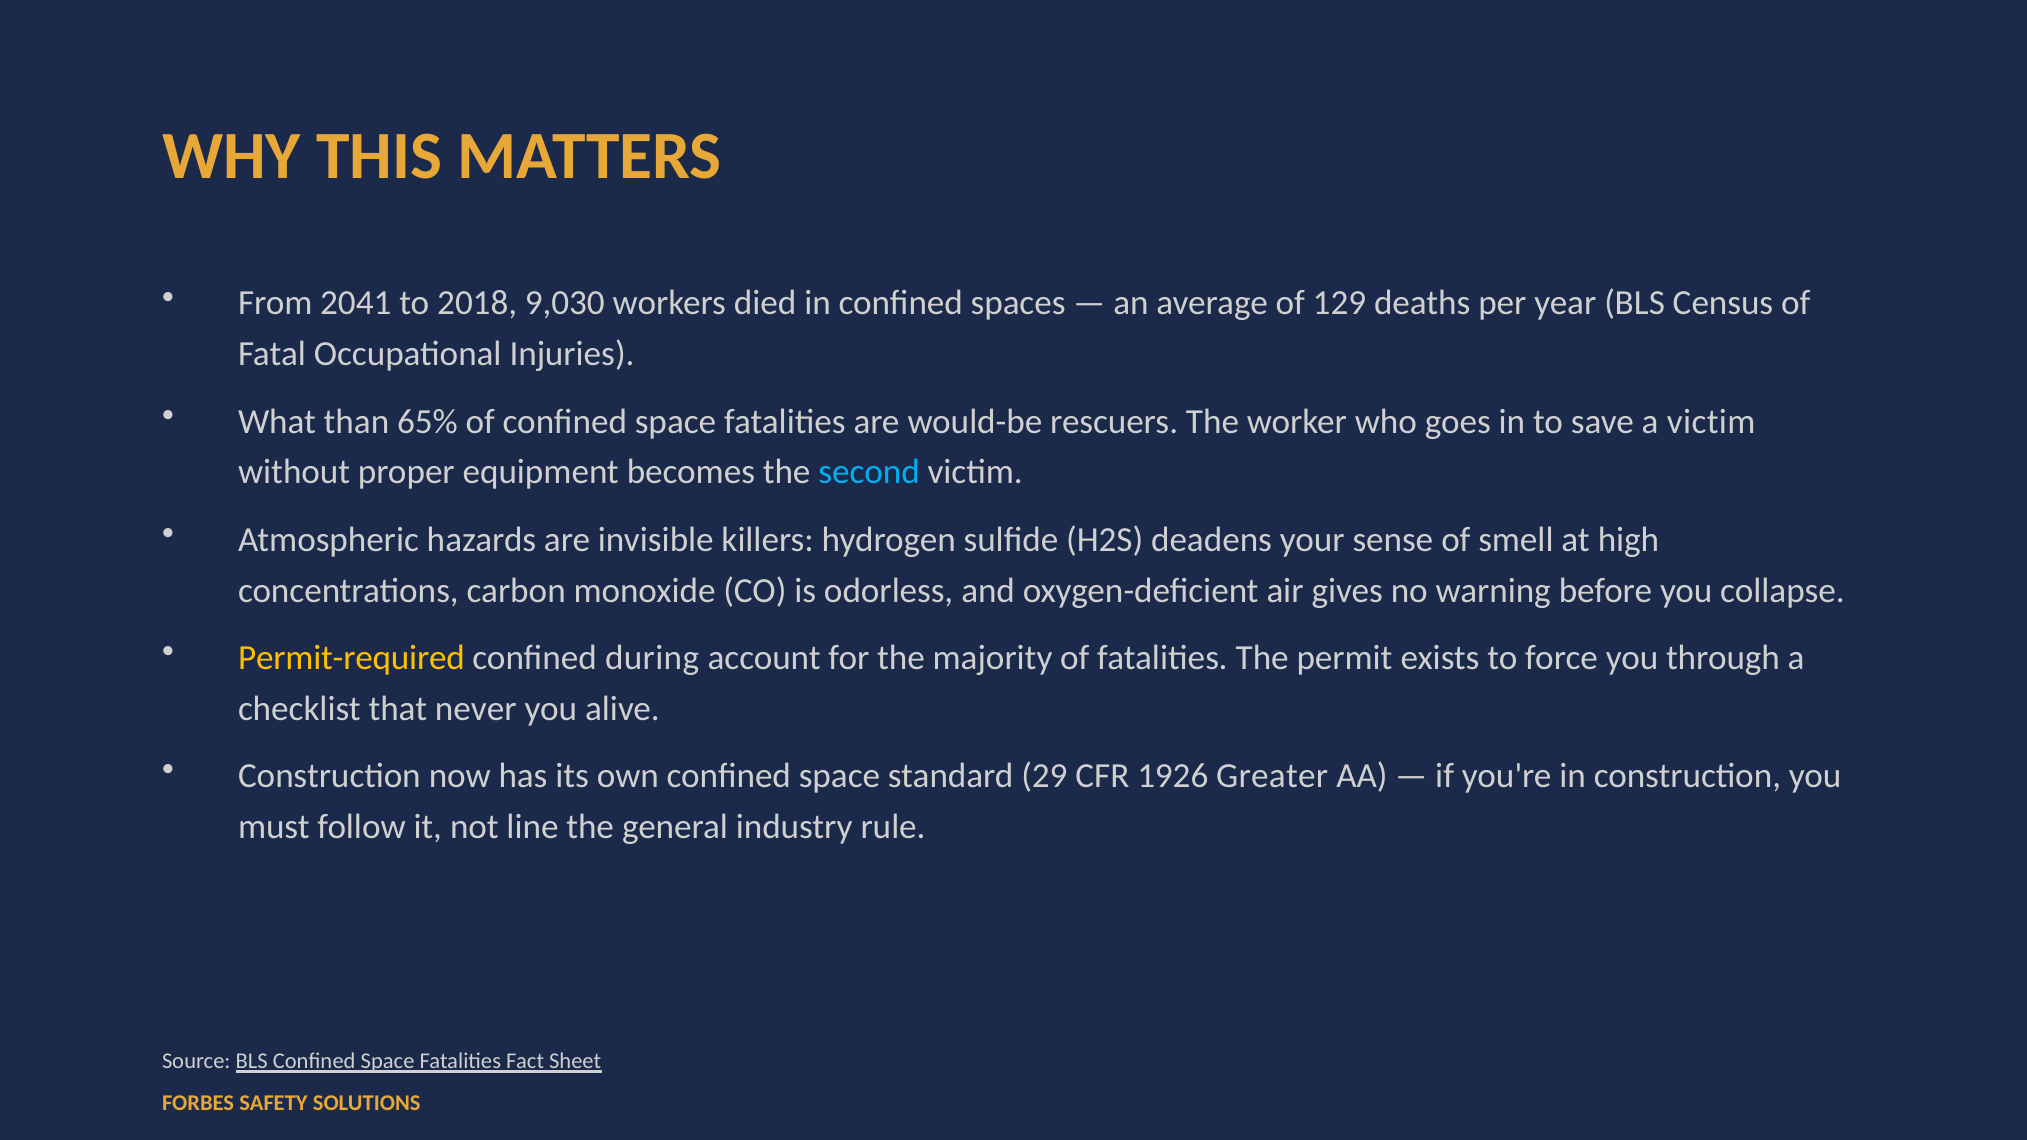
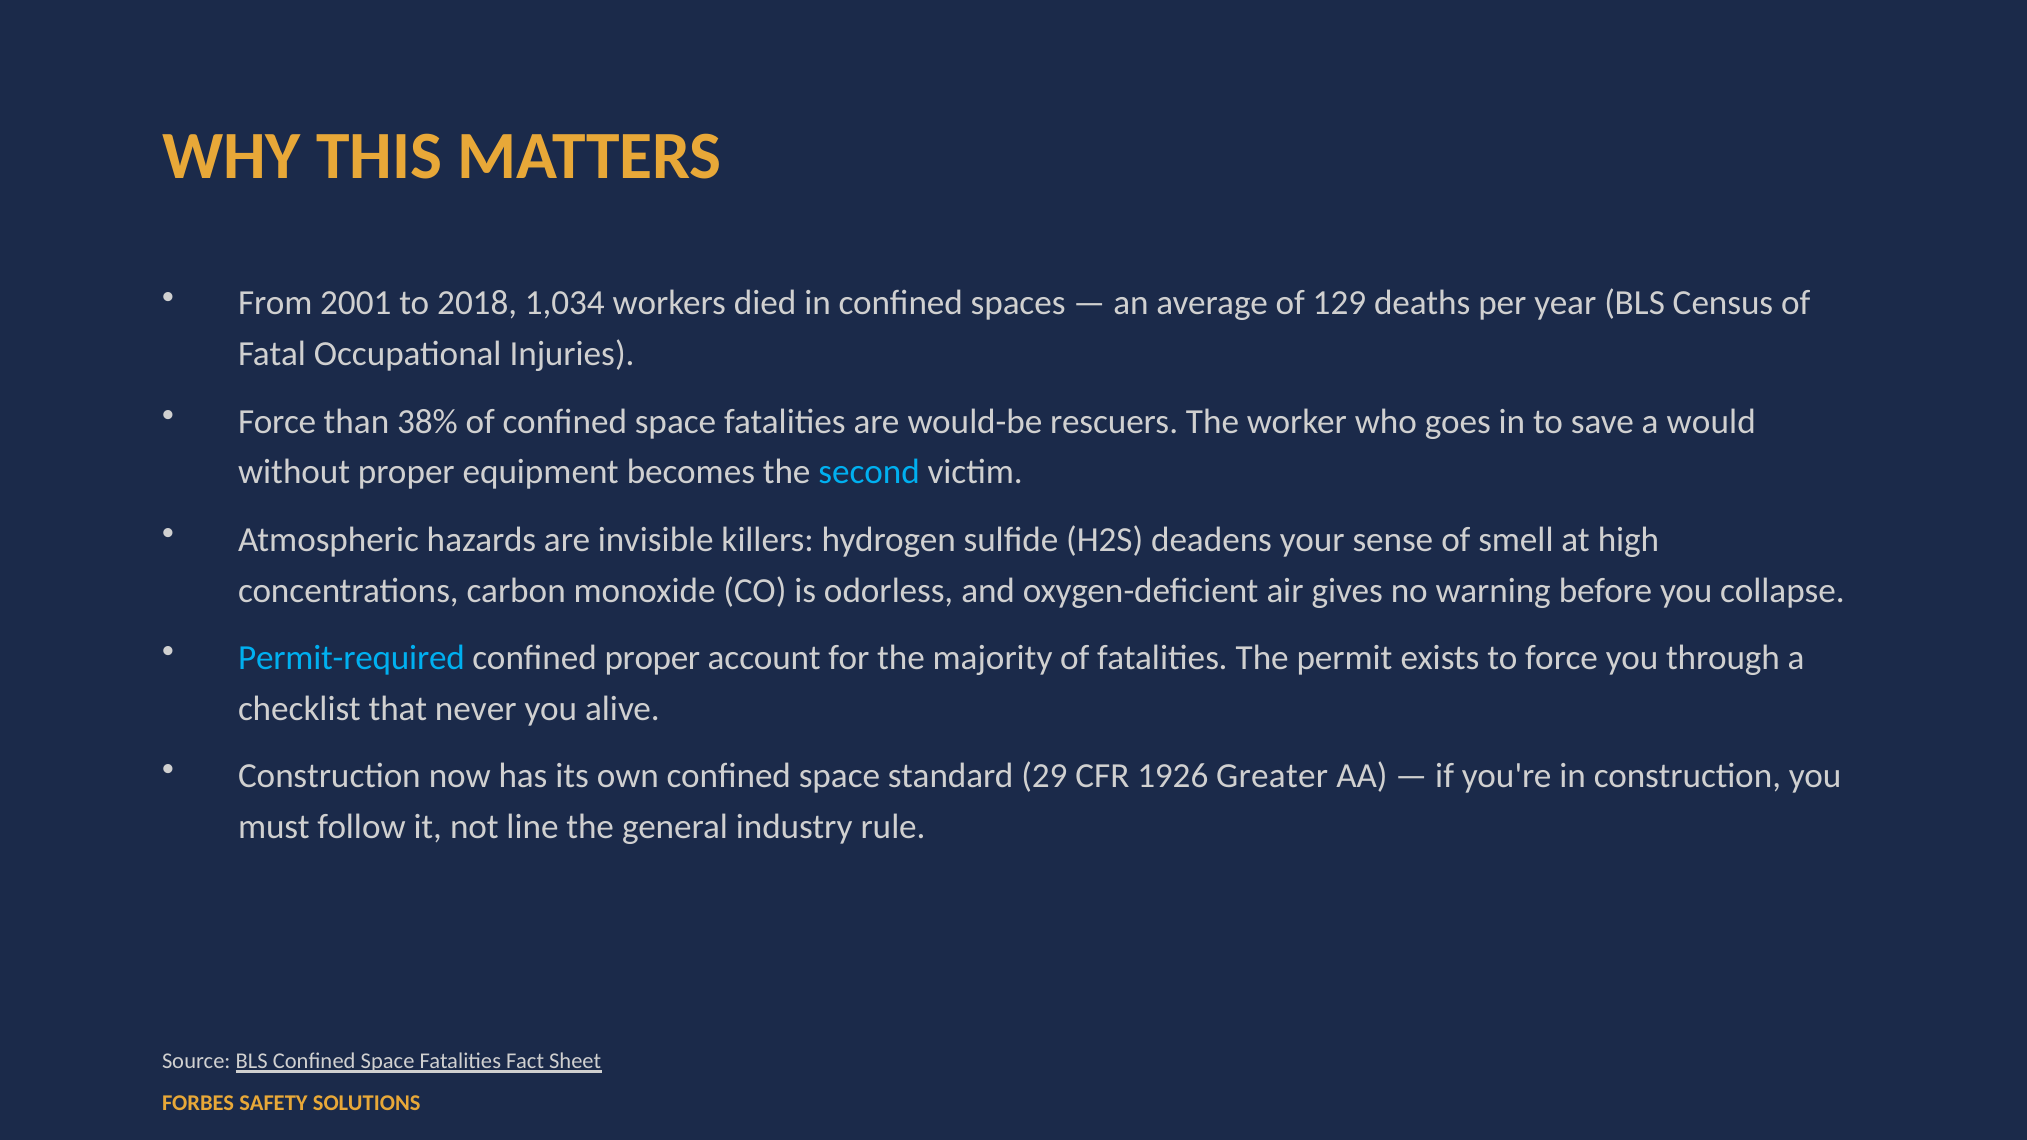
2041: 2041 -> 2001
9,030: 9,030 -> 1,034
What at (277, 422): What -> Force
65%: 65% -> 38%
a victim: victim -> would
Permit-required colour: yellow -> light blue
confined during: during -> proper
